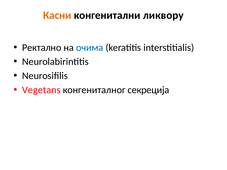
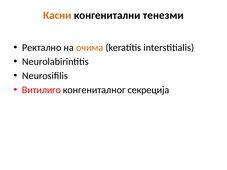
ликвору: ликвору -> тенезми
очима colour: blue -> orange
Vegetans: Vegetans -> Витилиго
